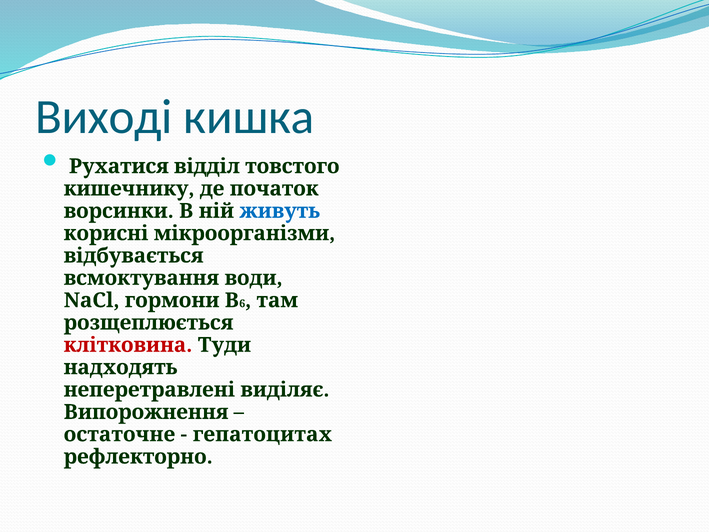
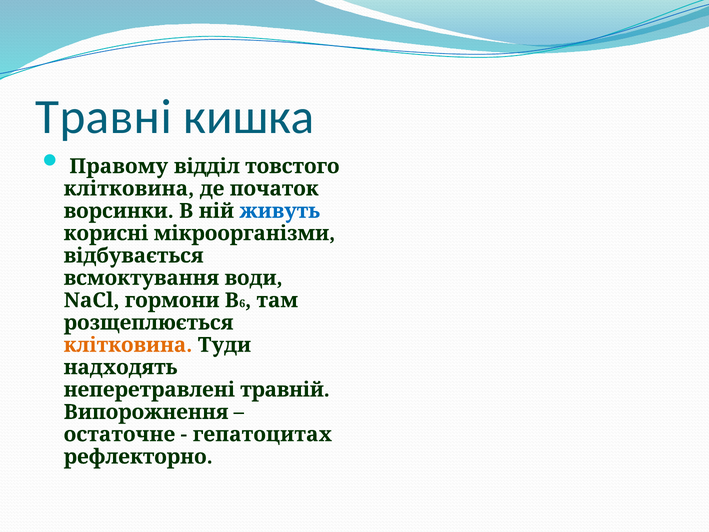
Виході: Виході -> Травні
Рухатися: Рухатися -> Правому
кишечнику at (129, 189): кишечнику -> клітковина
клітковина at (128, 345) colour: red -> orange
виділяє: виділяє -> травній
